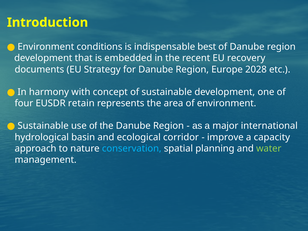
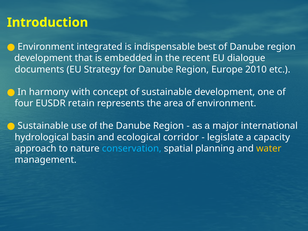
conditions: conditions -> integrated
recovery: recovery -> dialogue
2028: 2028 -> 2010
improve: improve -> legislate
water colour: light green -> yellow
